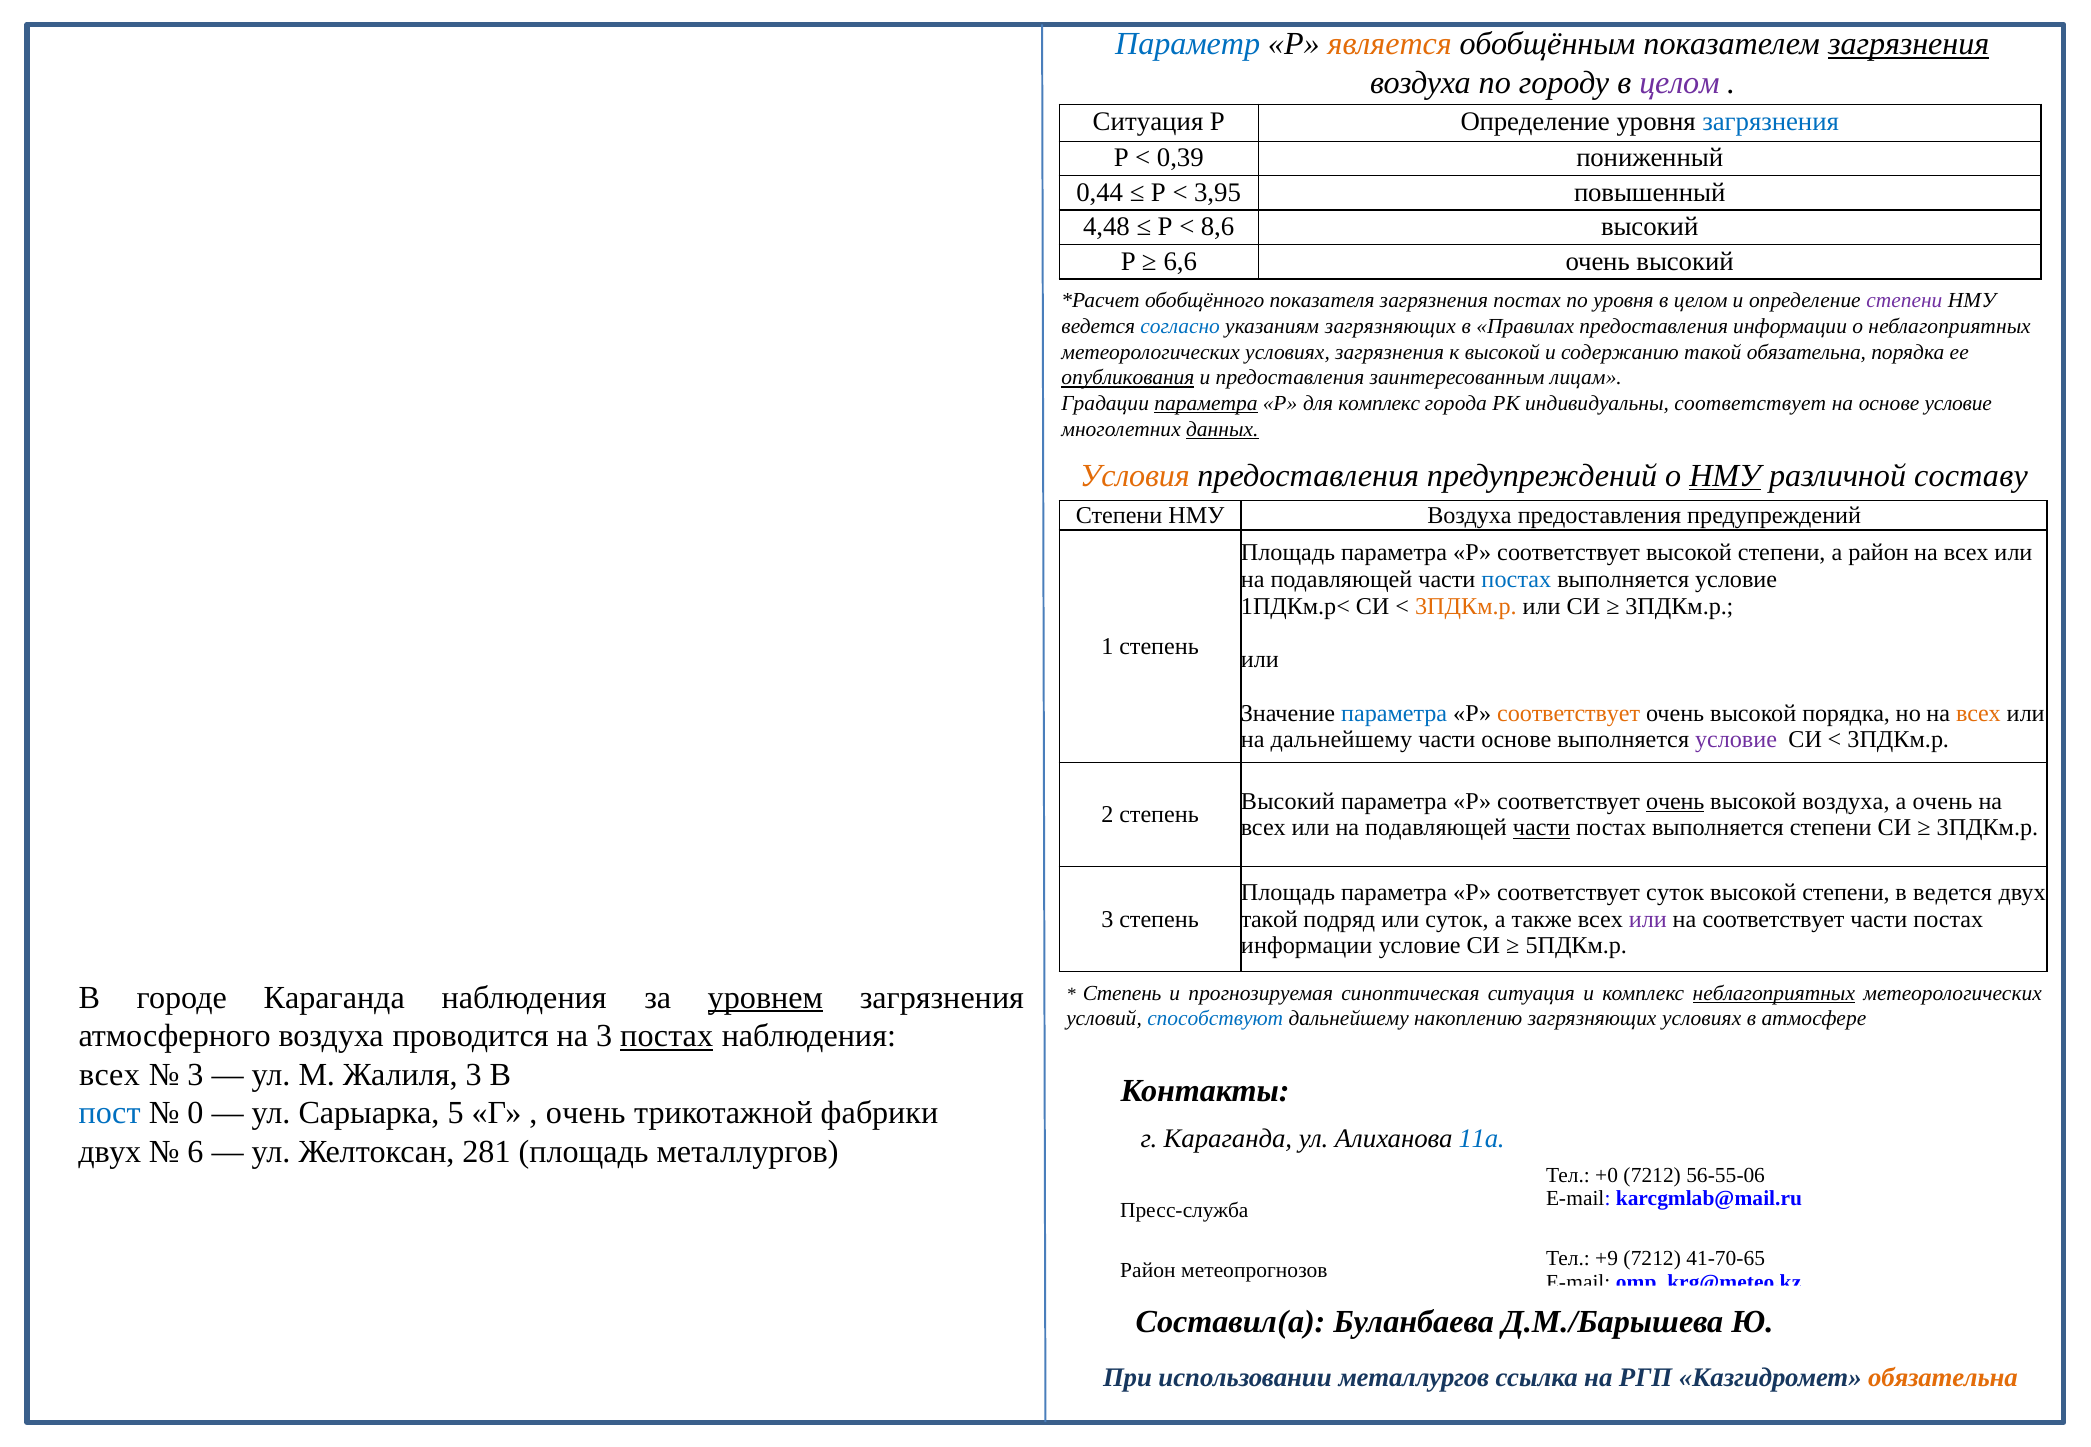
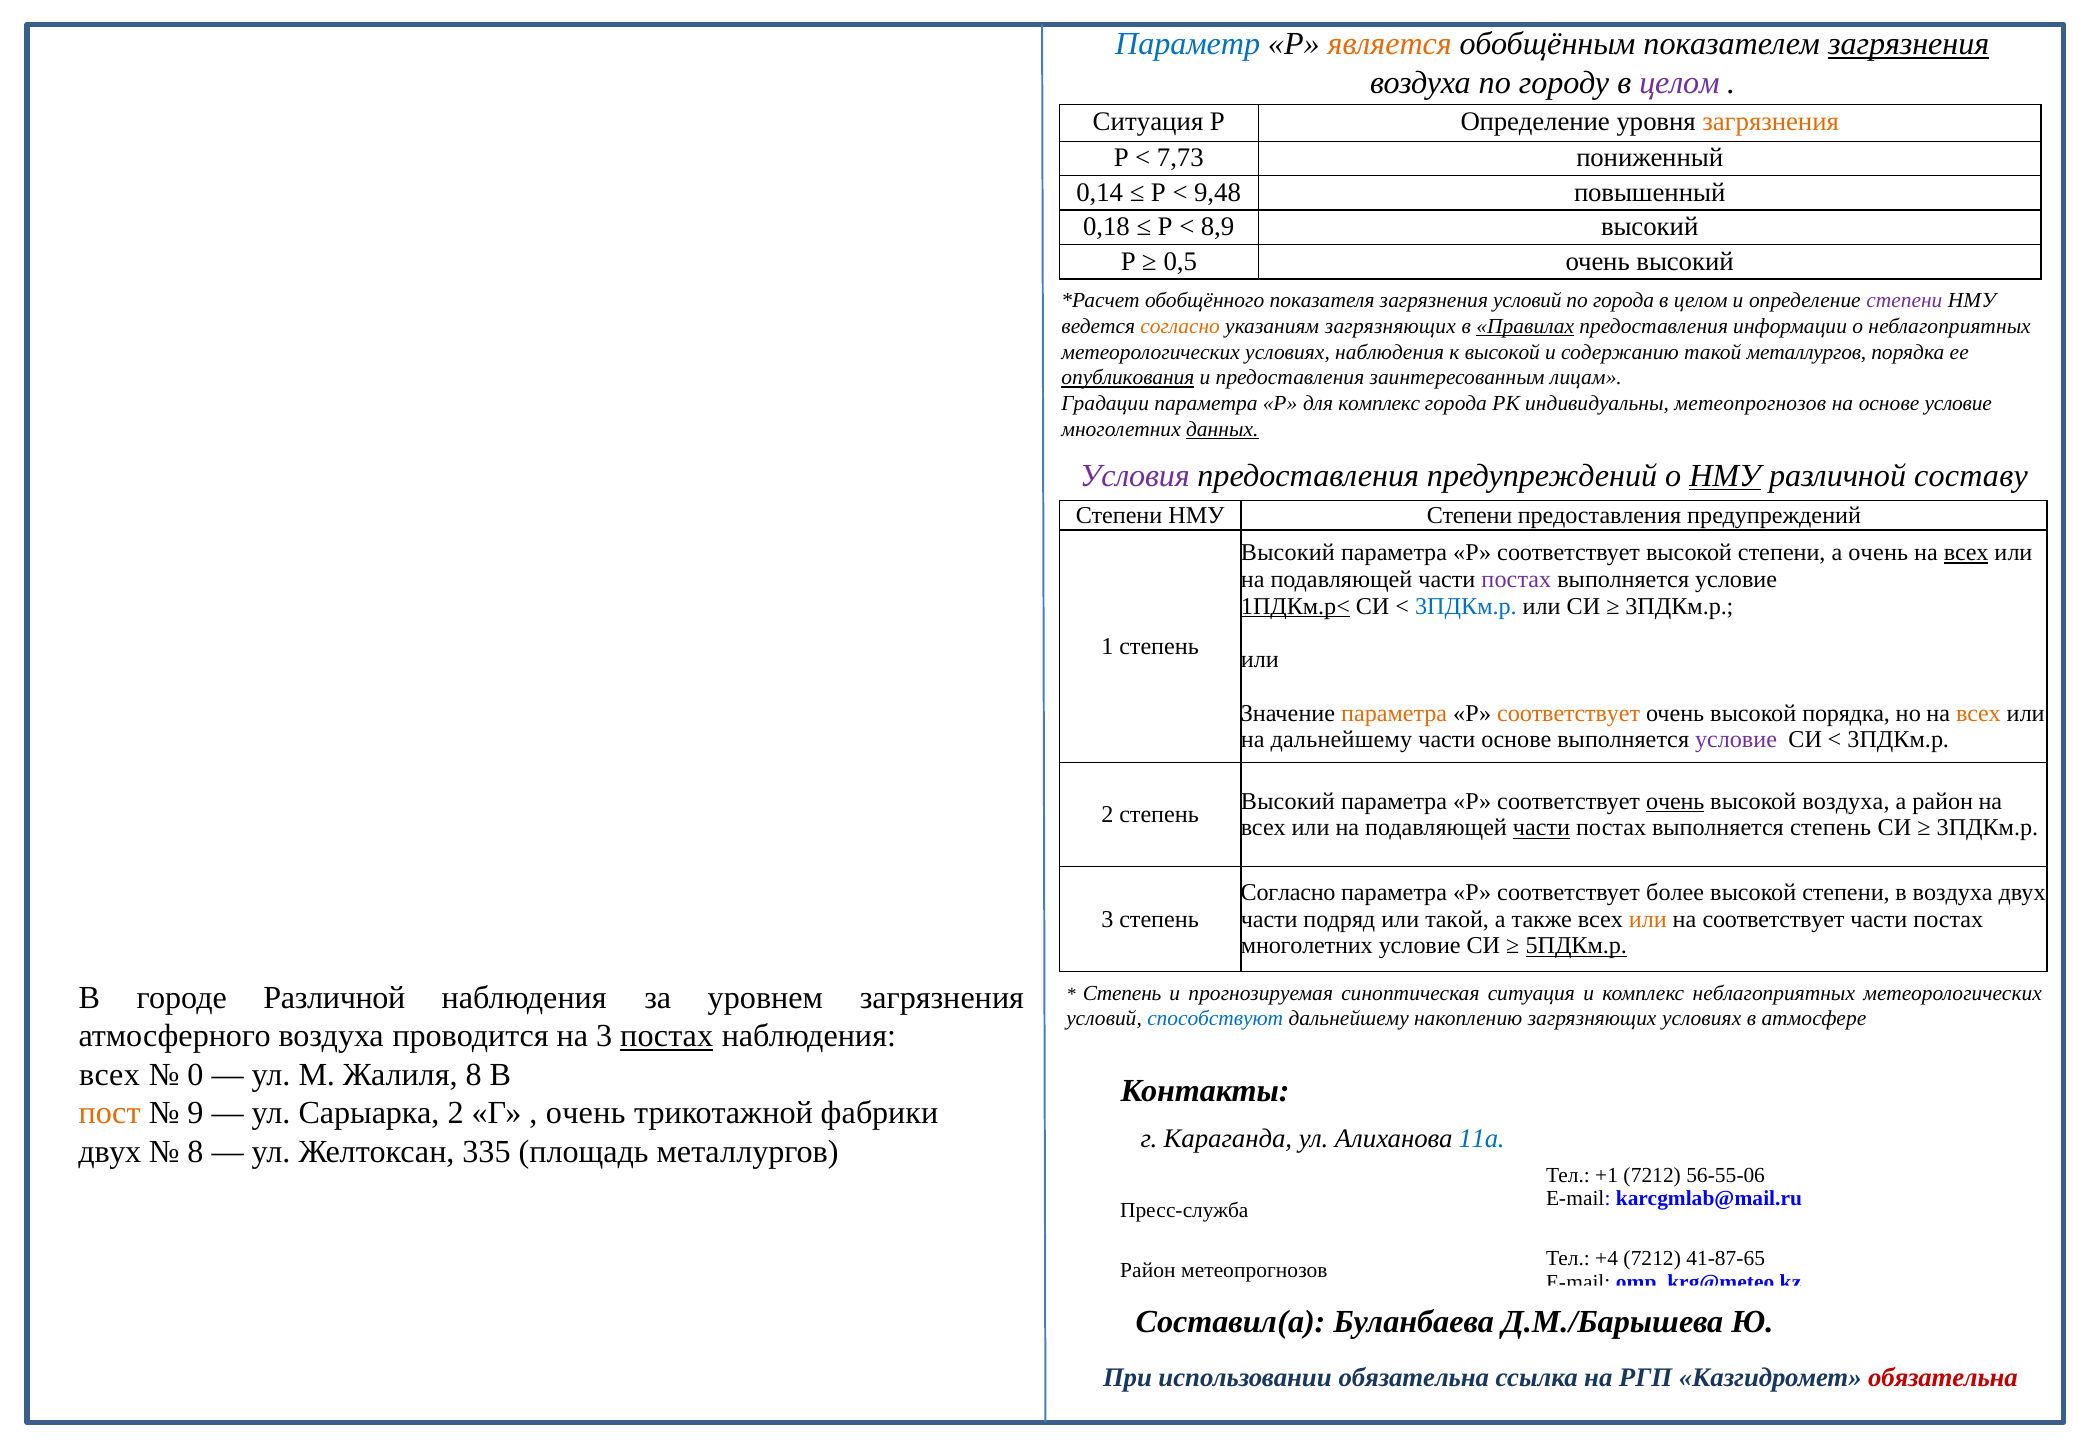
загрязнения at (1771, 121) colour: blue -> orange
0,39: 0,39 -> 7,73
0,44: 0,44 -> 0,14
3,95: 3,95 -> 9,48
4,48: 4,48 -> 0,18
8,6: 8,6 -> 8,9
6,6: 6,6 -> 0,5
загрязнения постах: постах -> условий
по уровня: уровня -> города
согласно at (1180, 327) colour: blue -> orange
Правилах underline: none -> present
условиях загрязнения: загрязнения -> наблюдения
такой обязательна: обязательна -> металлургов
параметра at (1206, 404) underline: present -> none
индивидуальны соответствует: соответствует -> метеопрогнозов
Условия colour: orange -> purple
НМУ Воздуха: Воздуха -> Степени
Площадь at (1288, 553): Площадь -> Высокий
а район: район -> очень
всех at (1966, 553) underline: none -> present
постах at (1516, 580) colour: blue -> purple
1ПДКм.р< underline: none -> present
3ПДКм.р at (1466, 606) colour: orange -> blue
параметра at (1394, 713) colour: blue -> orange
а очень: очень -> район
выполняется степени: степени -> степень
Площадь at (1288, 893): Площадь -> Согласно
соответствует суток: суток -> более
в ведется: ведется -> воздуха
такой at (1269, 920): такой -> части
или суток: суток -> такой
или at (1648, 920) colour: purple -> orange
информации at (1307, 946): информации -> многолетних
5ПДКм.р underline: none -> present
городе Караганда: Караганда -> Различной
уровнем underline: present -> none
неблагоприятных at (1774, 993) underline: present -> none
3 at (195, 1075): 3 -> 0
Жалиля 3: 3 -> 8
пост colour: blue -> orange
0: 0 -> 9
Сарыарка 5: 5 -> 2
6 at (195, 1152): 6 -> 8
281: 281 -> 335
+0: +0 -> +1
+9: +9 -> +4
41-70-65: 41-70-65 -> 41-87-65
использовании металлургов: металлургов -> обязательна
обязательна at (1943, 1378) colour: orange -> red
